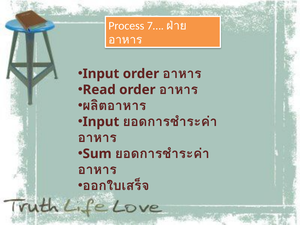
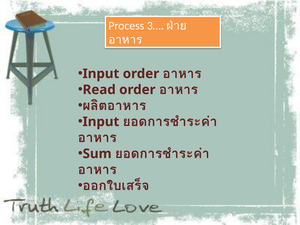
7…: 7… -> 3…
